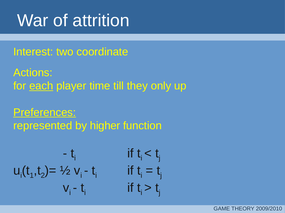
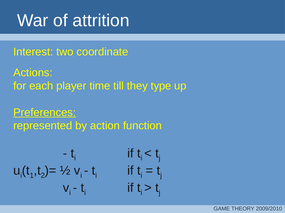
each underline: present -> none
only: only -> type
higher: higher -> action
